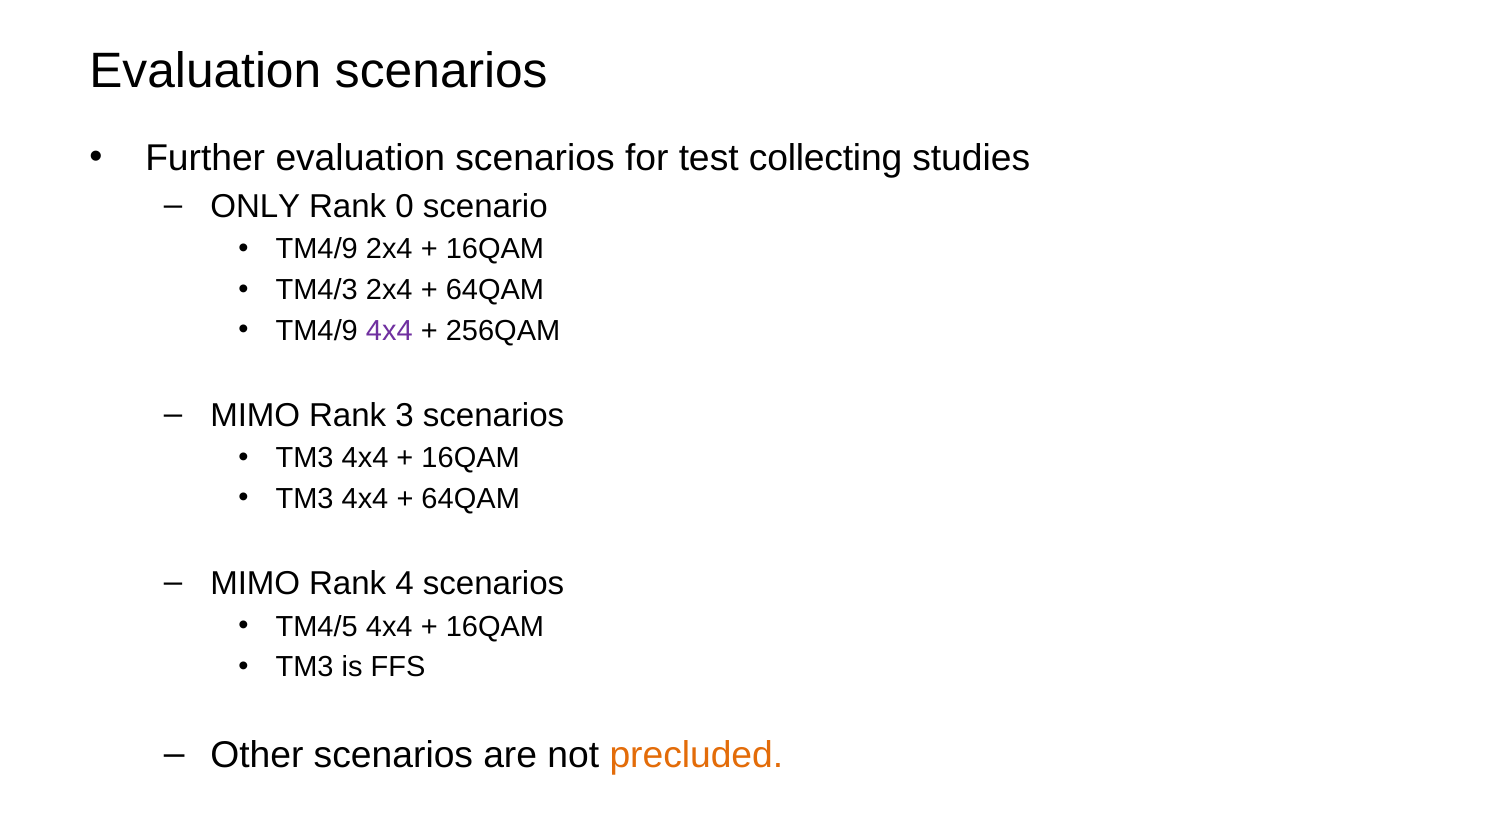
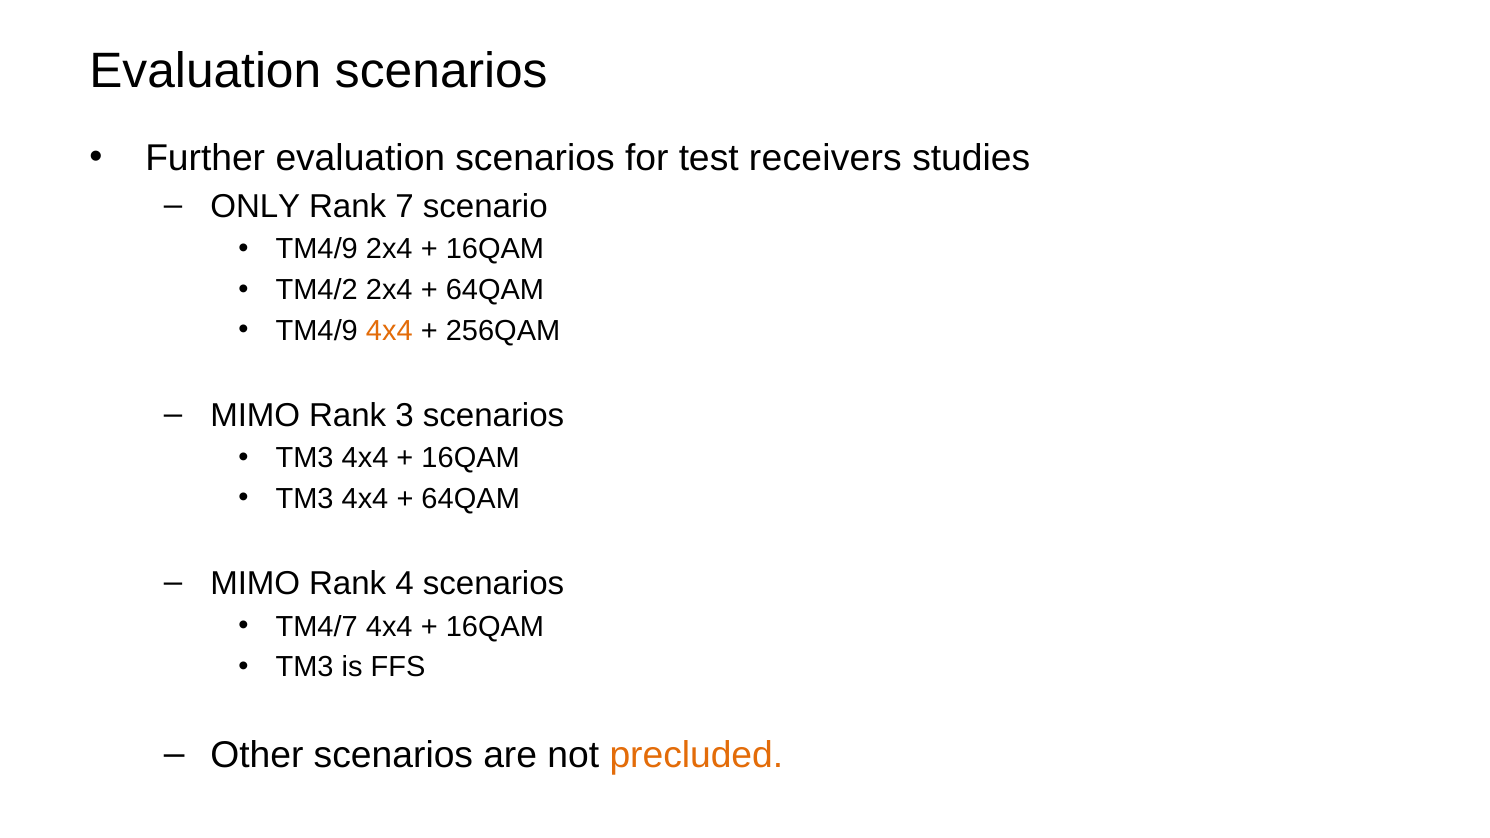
collecting: collecting -> receivers
0: 0 -> 7
TM4/3: TM4/3 -> TM4/2
4x4 at (389, 331) colour: purple -> orange
TM4/5: TM4/5 -> TM4/7
